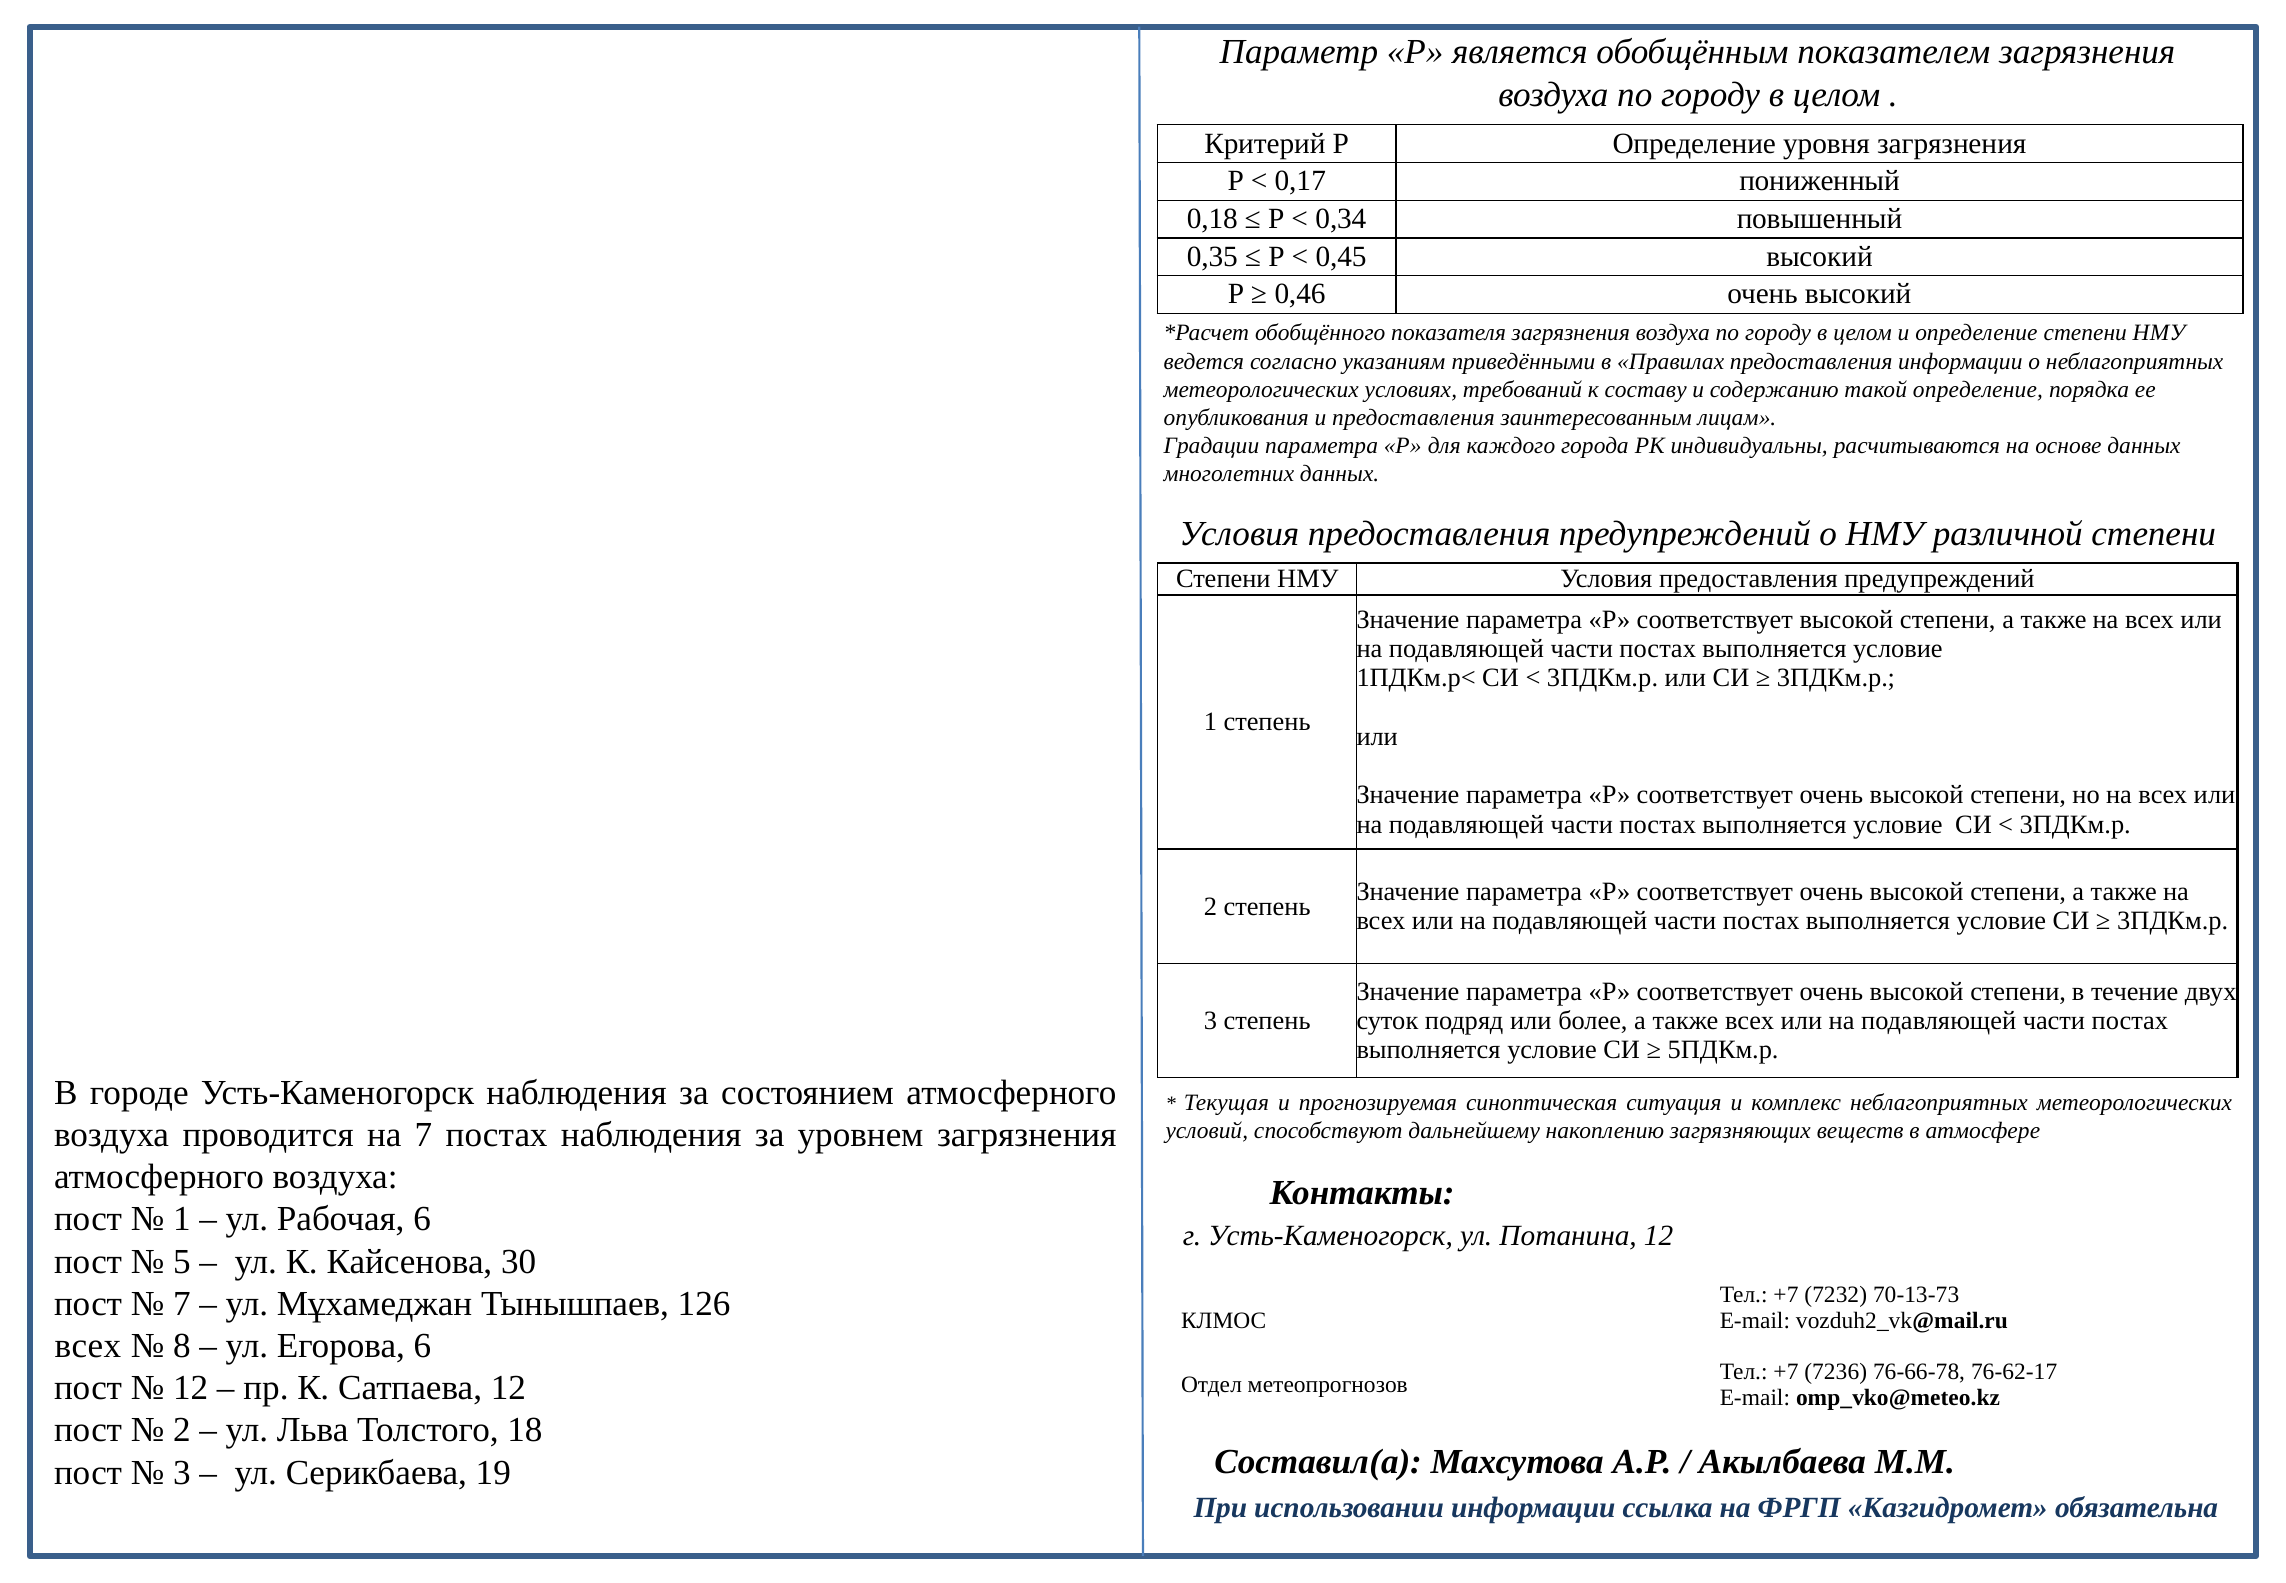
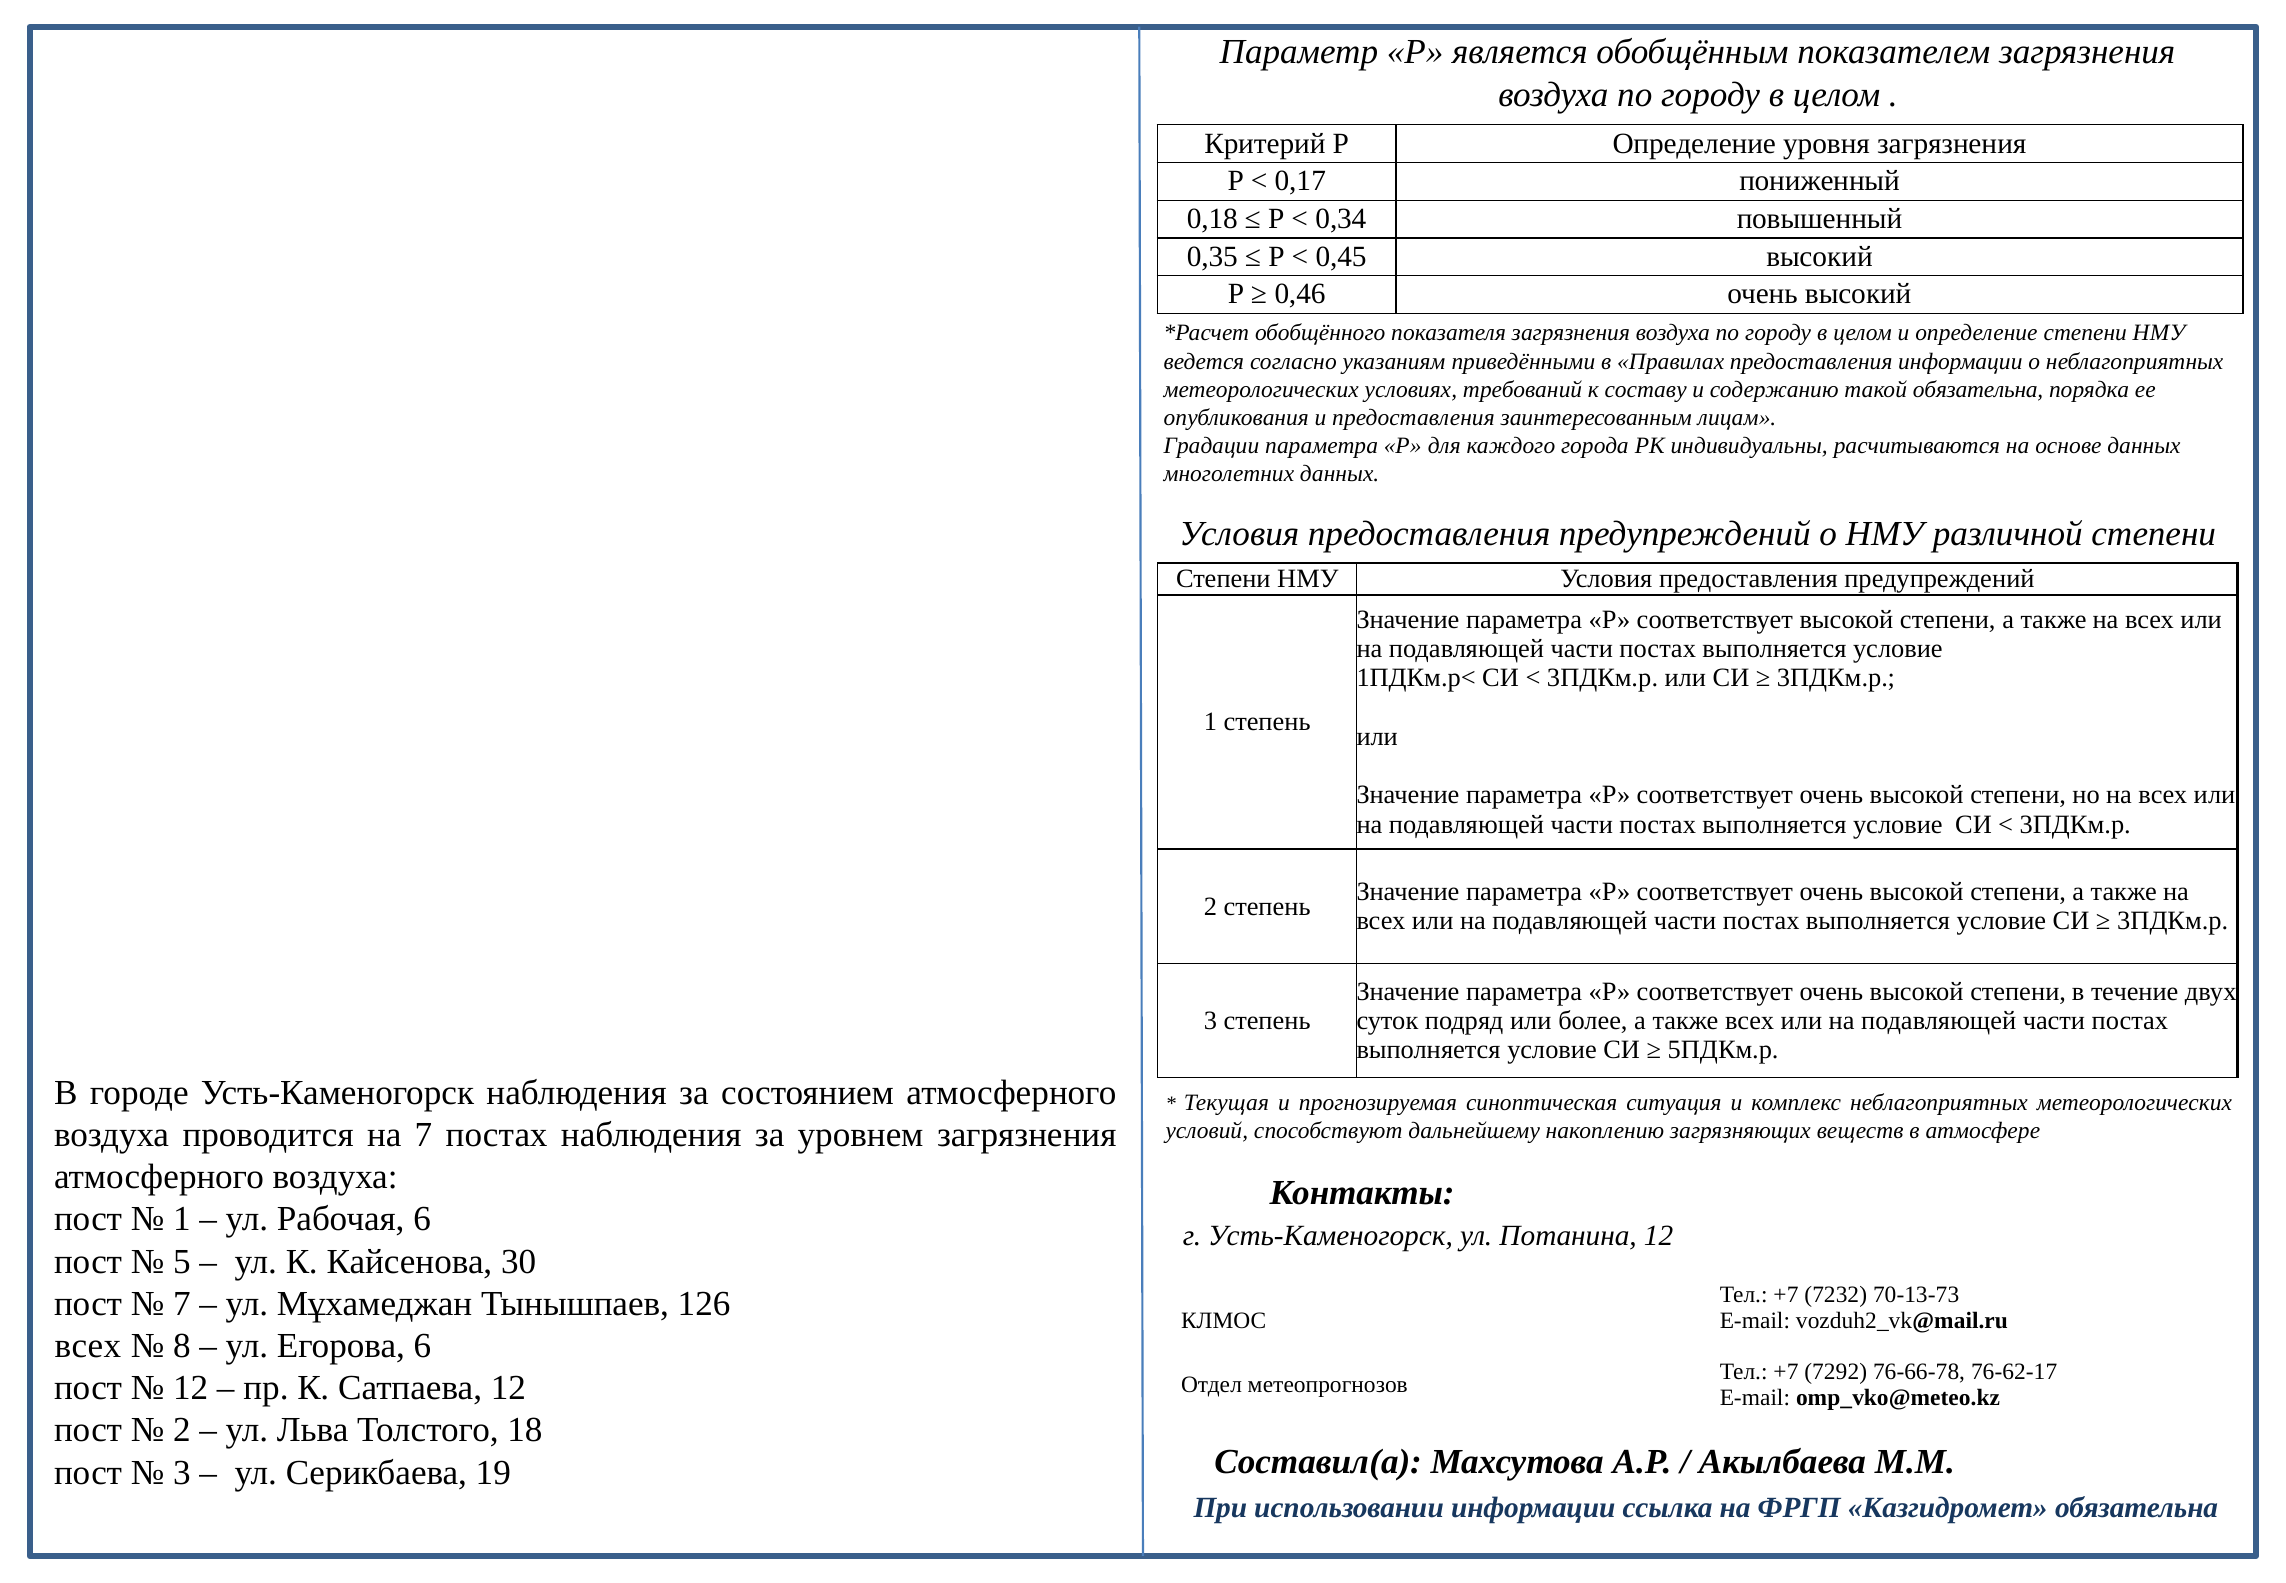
такой определение: определение -> обязательна
7236: 7236 -> 7292
